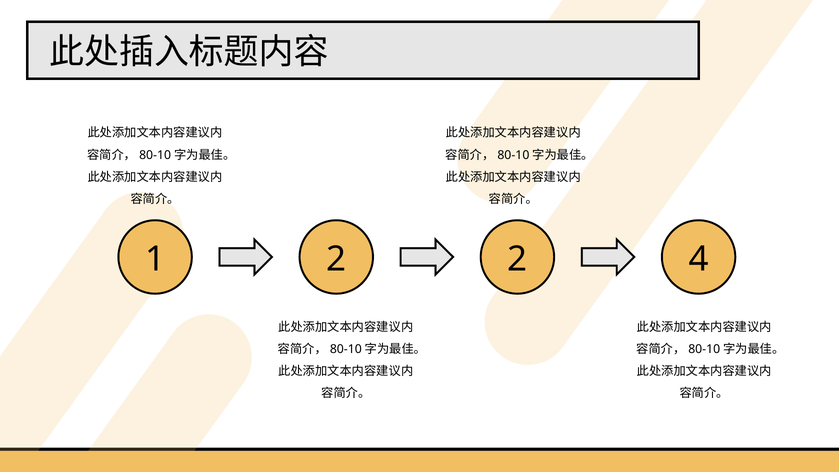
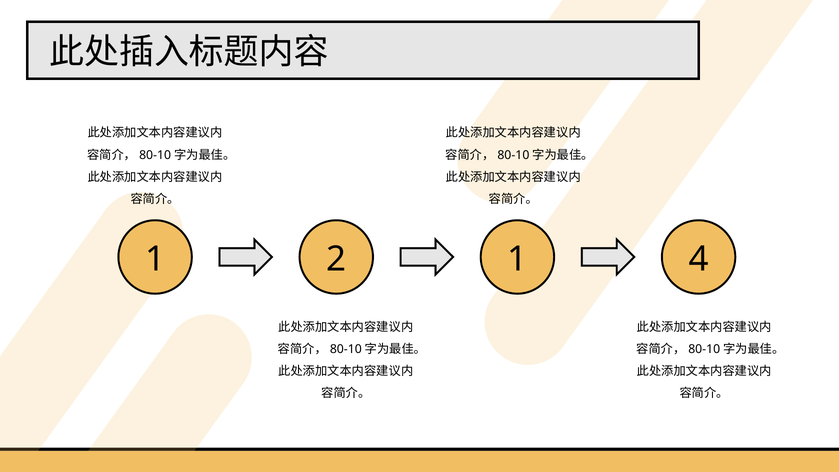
2 2: 2 -> 1
